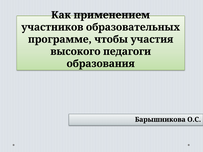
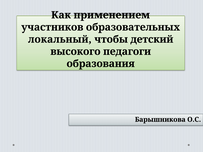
программе: программе -> локальный
участия: участия -> детский
